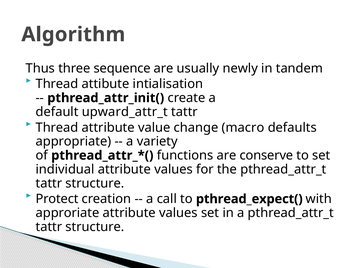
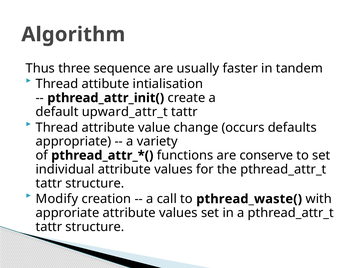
newly: newly -> faster
macro: macro -> occurs
Protect: Protect -> Modify
pthread_expect(: pthread_expect( -> pthread_waste(
